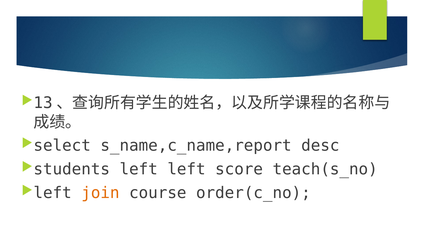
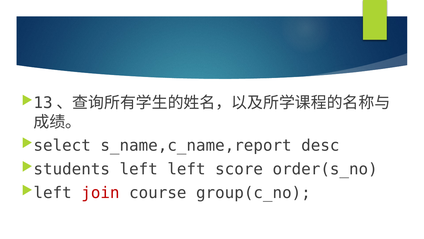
teach(s_no: teach(s_no -> order(s_no
join colour: orange -> red
order(c_no: order(c_no -> group(c_no
